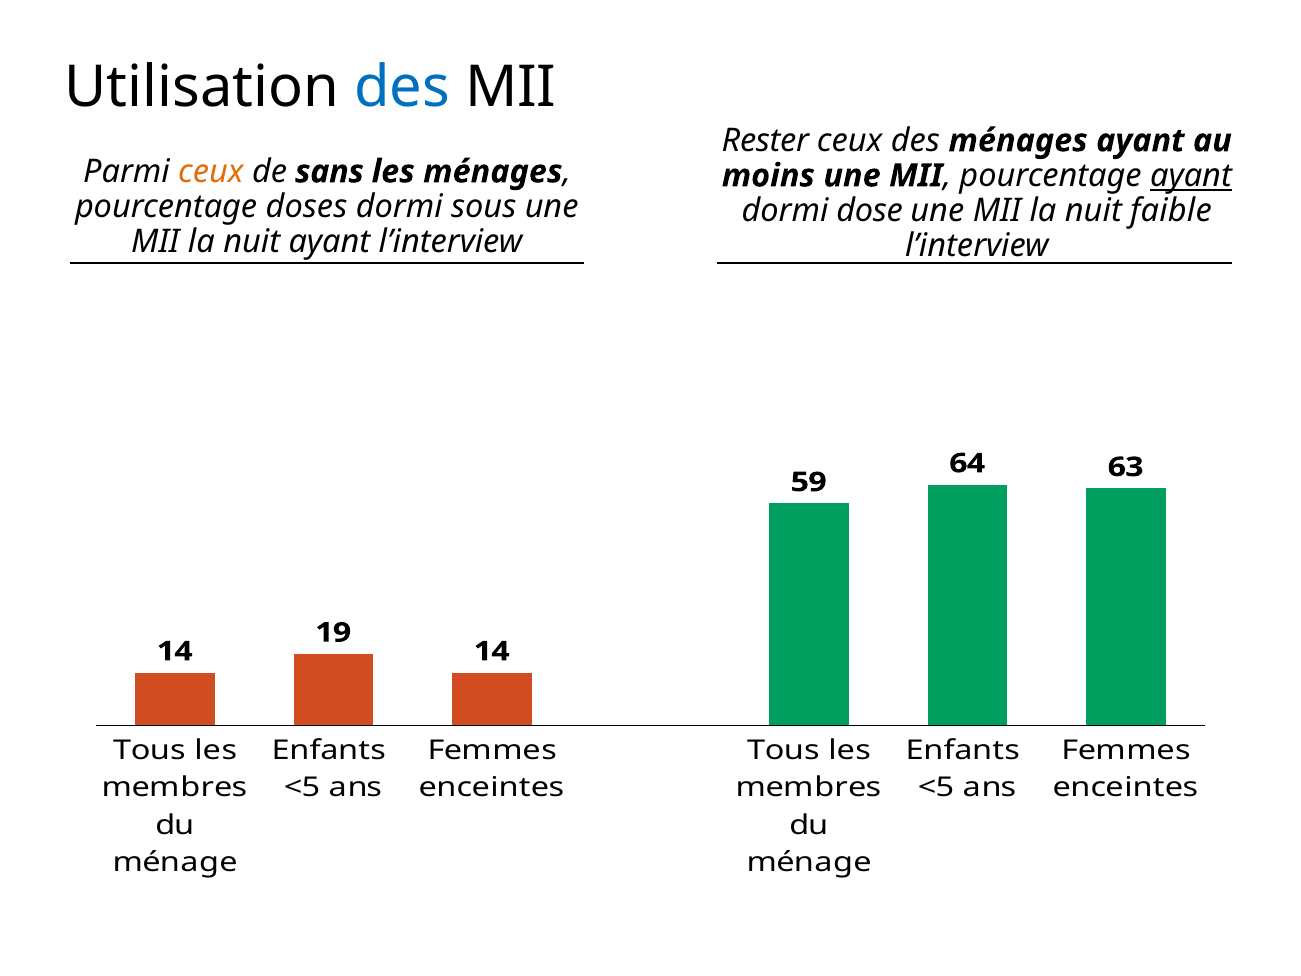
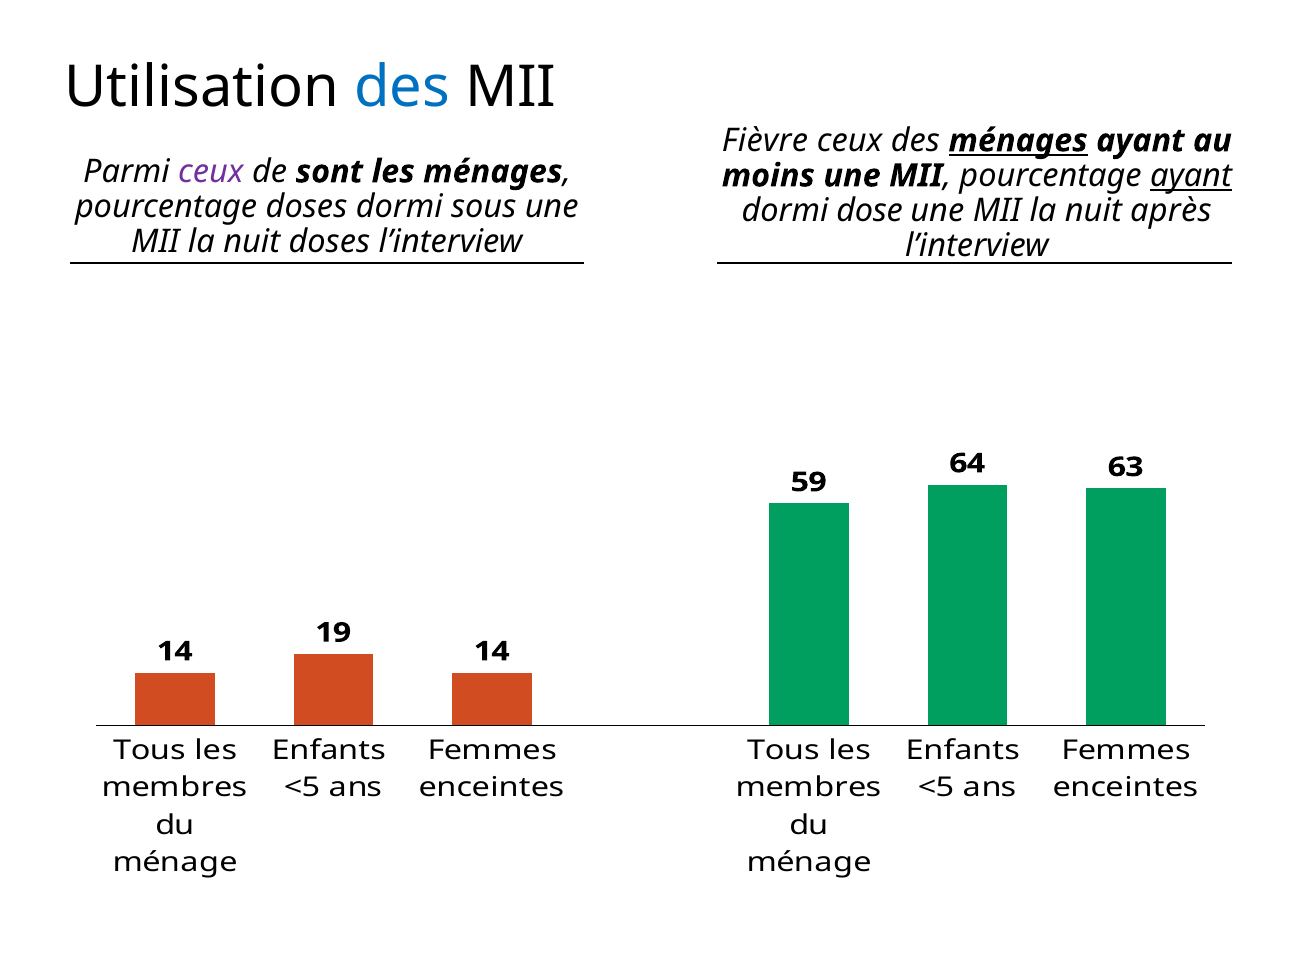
Rester: Rester -> Fièvre
ménages at (1018, 141) underline: none -> present
ceux at (211, 172) colour: orange -> purple
sans: sans -> sont
faible: faible -> après
nuit ayant: ayant -> doses
